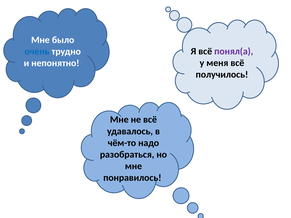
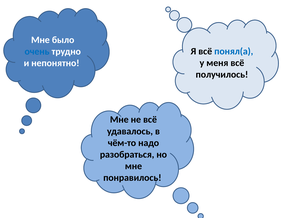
понял(а colour: purple -> blue
